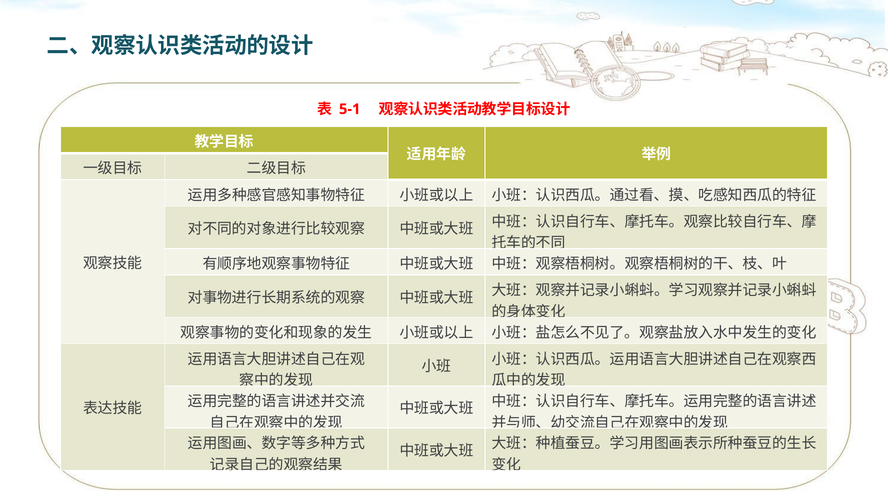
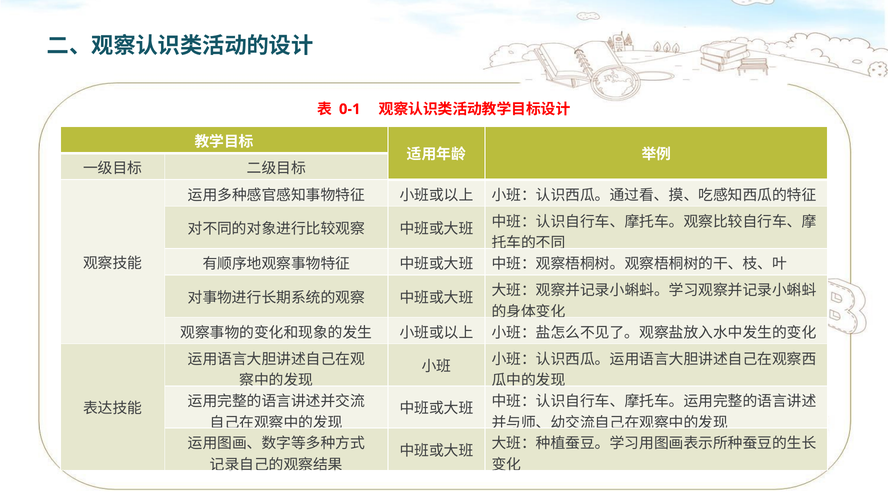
5-1: 5-1 -> 0-1
